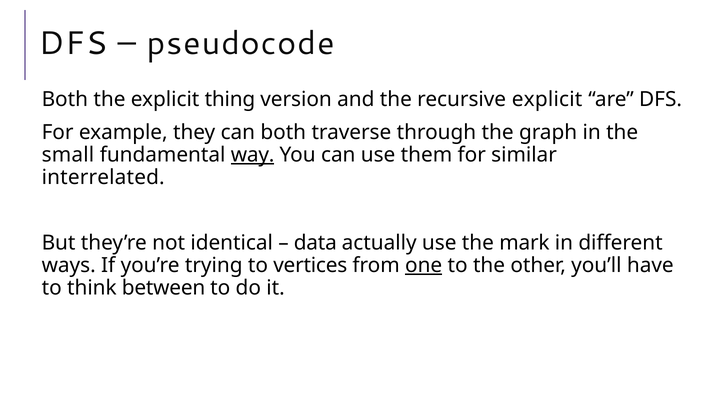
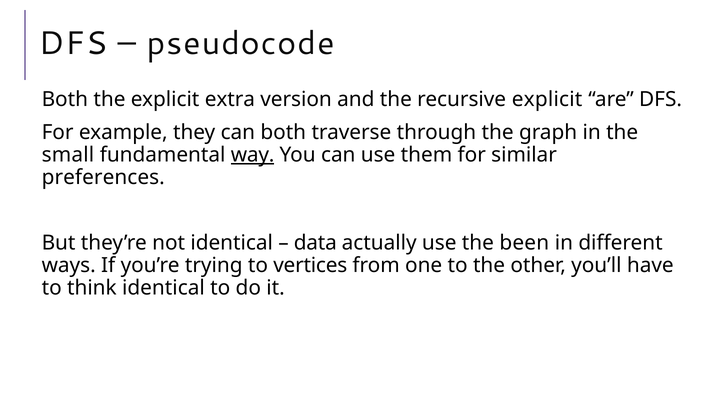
thing: thing -> extra
interrelated: interrelated -> preferences
mark: mark -> been
one underline: present -> none
think between: between -> identical
